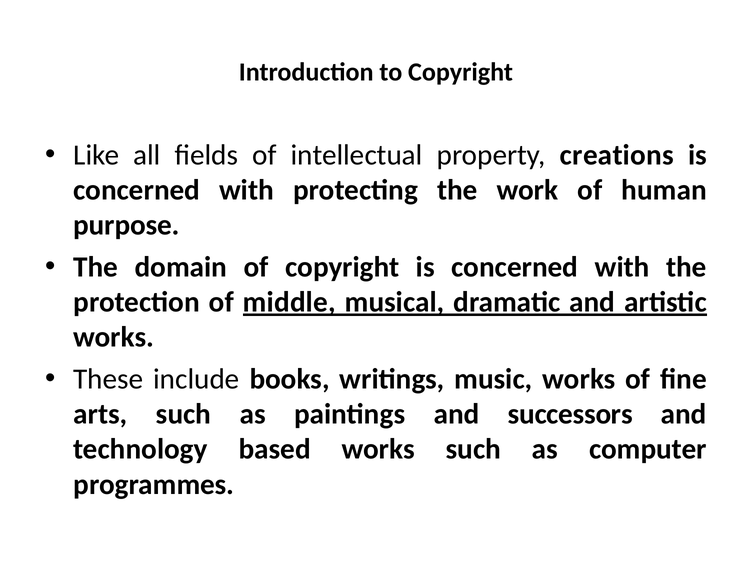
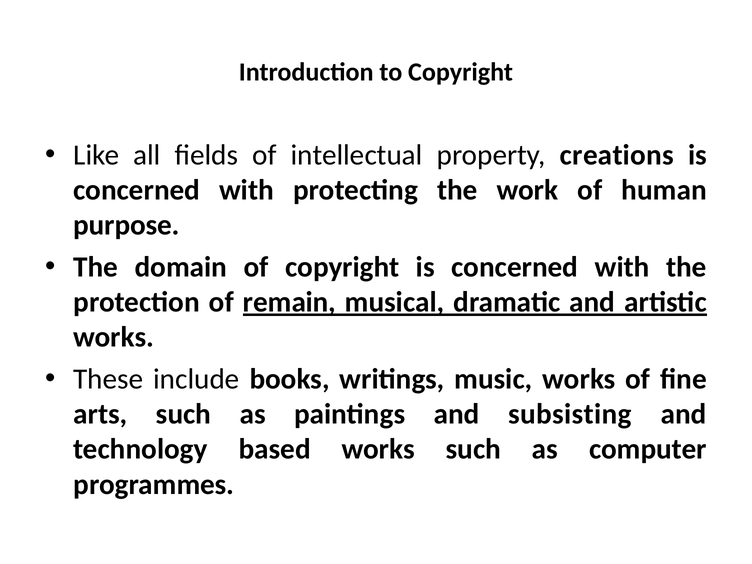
middle: middle -> remain
successors: successors -> subsisting
